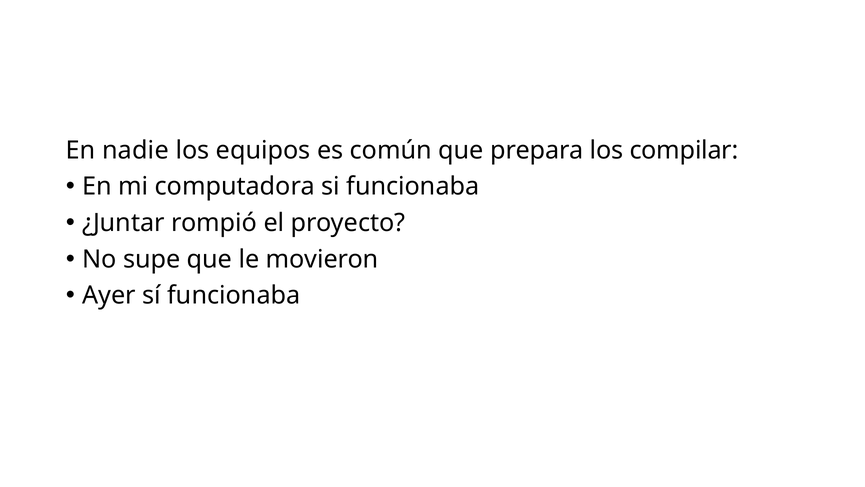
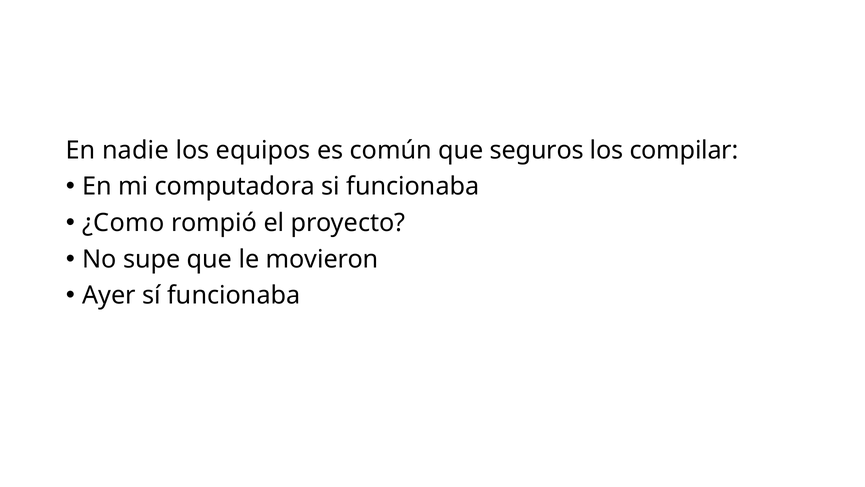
prepara: prepara -> seguros
¿Juntar: ¿Juntar -> ¿Como
